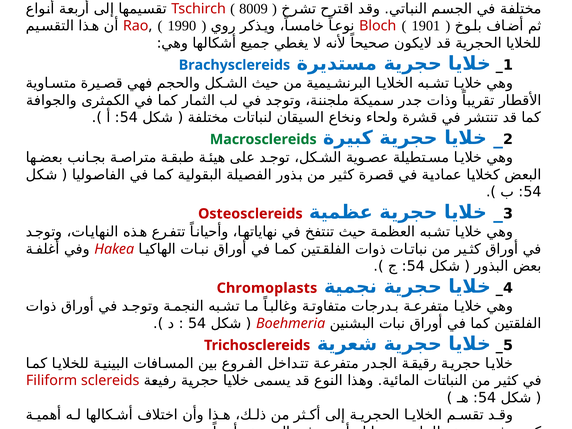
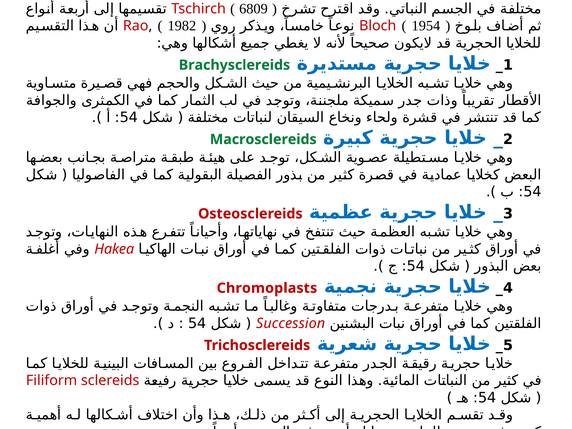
8009: 8009 -> 6809
1990: 1990 -> 1982
1901: 1901 -> 1954
Brachysclereids colour: blue -> green
Boehmeria: Boehmeria -> Succession
